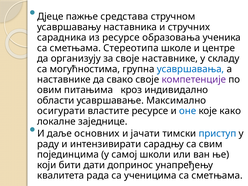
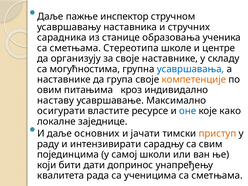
Дјеце at (50, 17): Дјеце -> Даље
средстава: средстава -> инспектор
из ресурсе: ресурсе -> станице
свако: свако -> група
компетенције colour: purple -> orange
области: области -> наставу
приступ colour: blue -> orange
